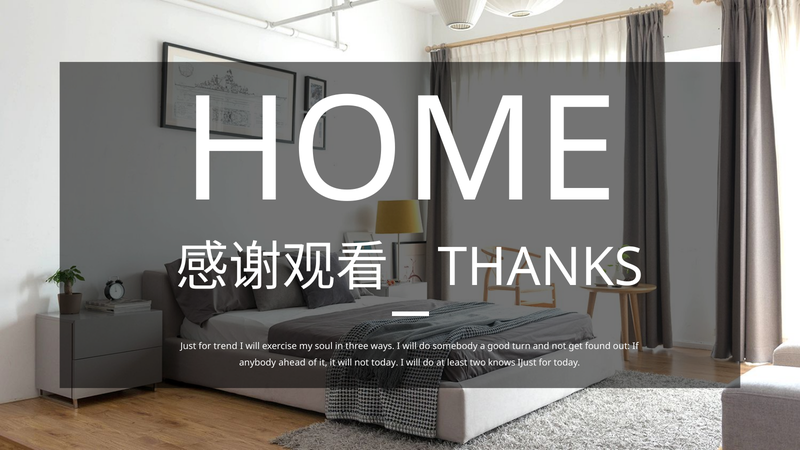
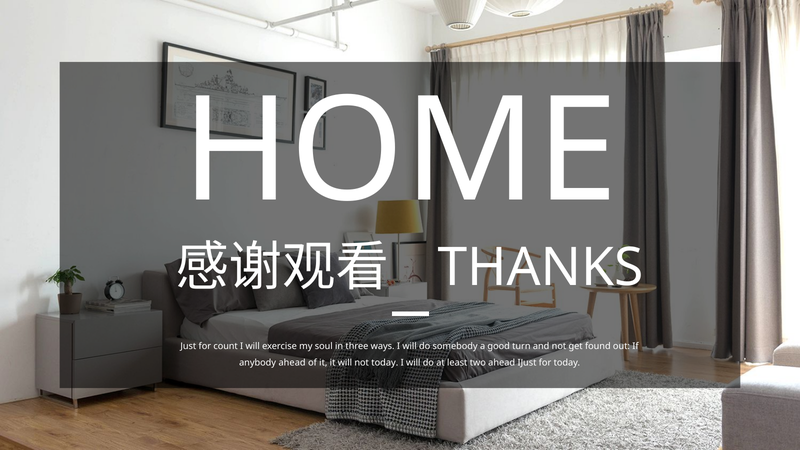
trend: trend -> count
two knows: knows -> ahead
